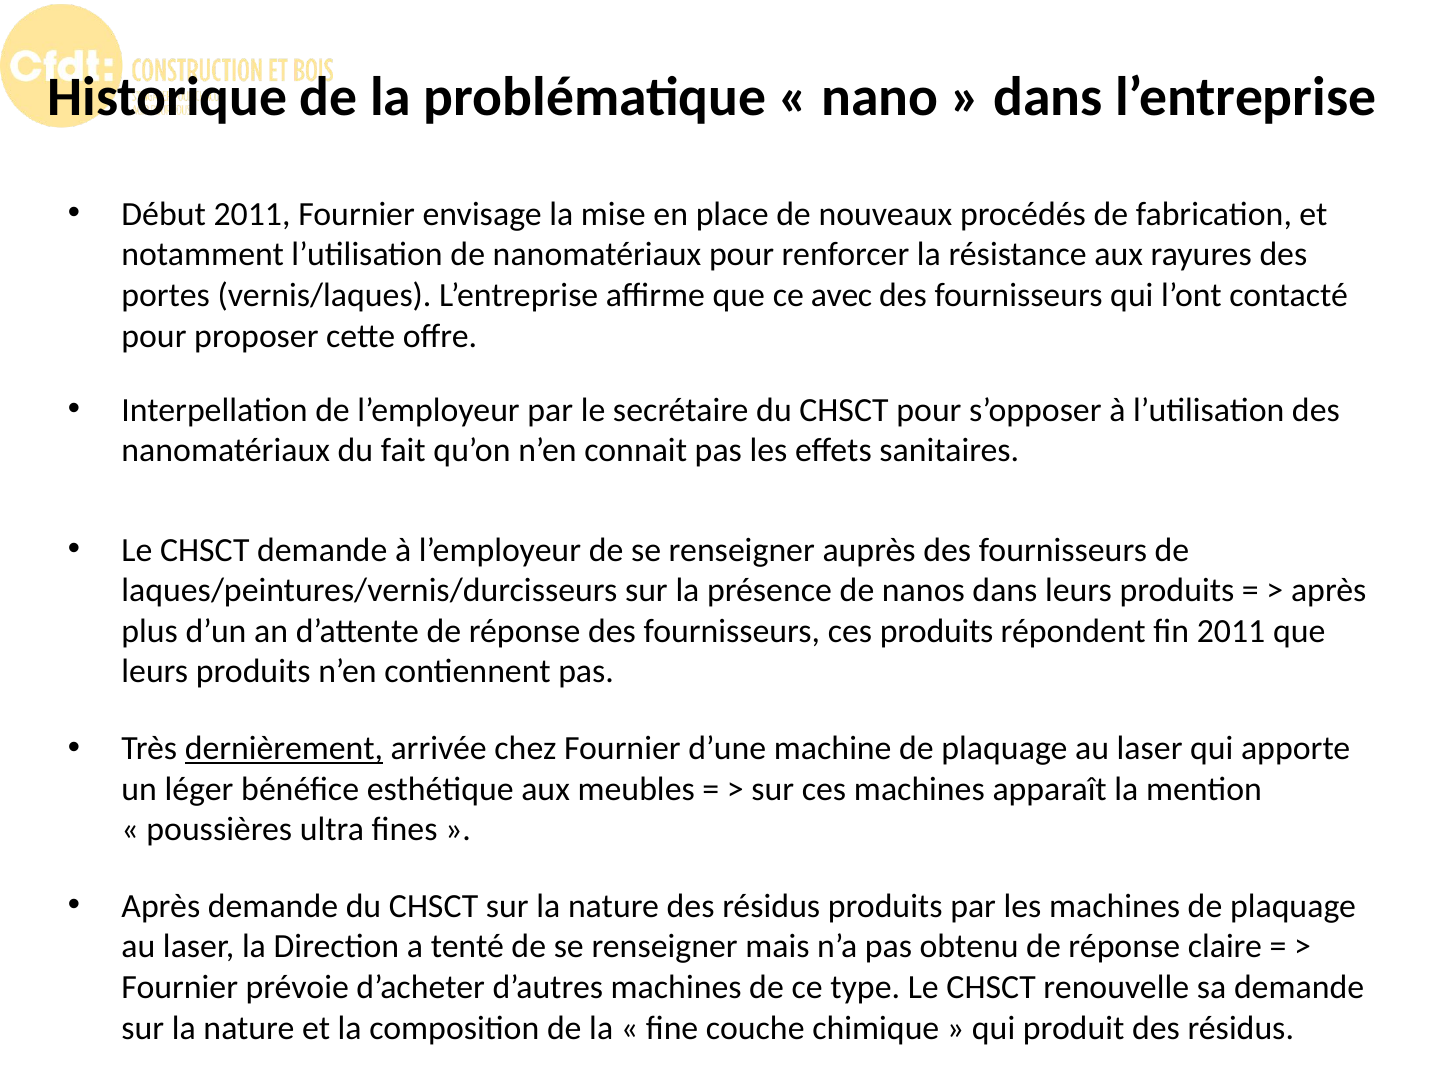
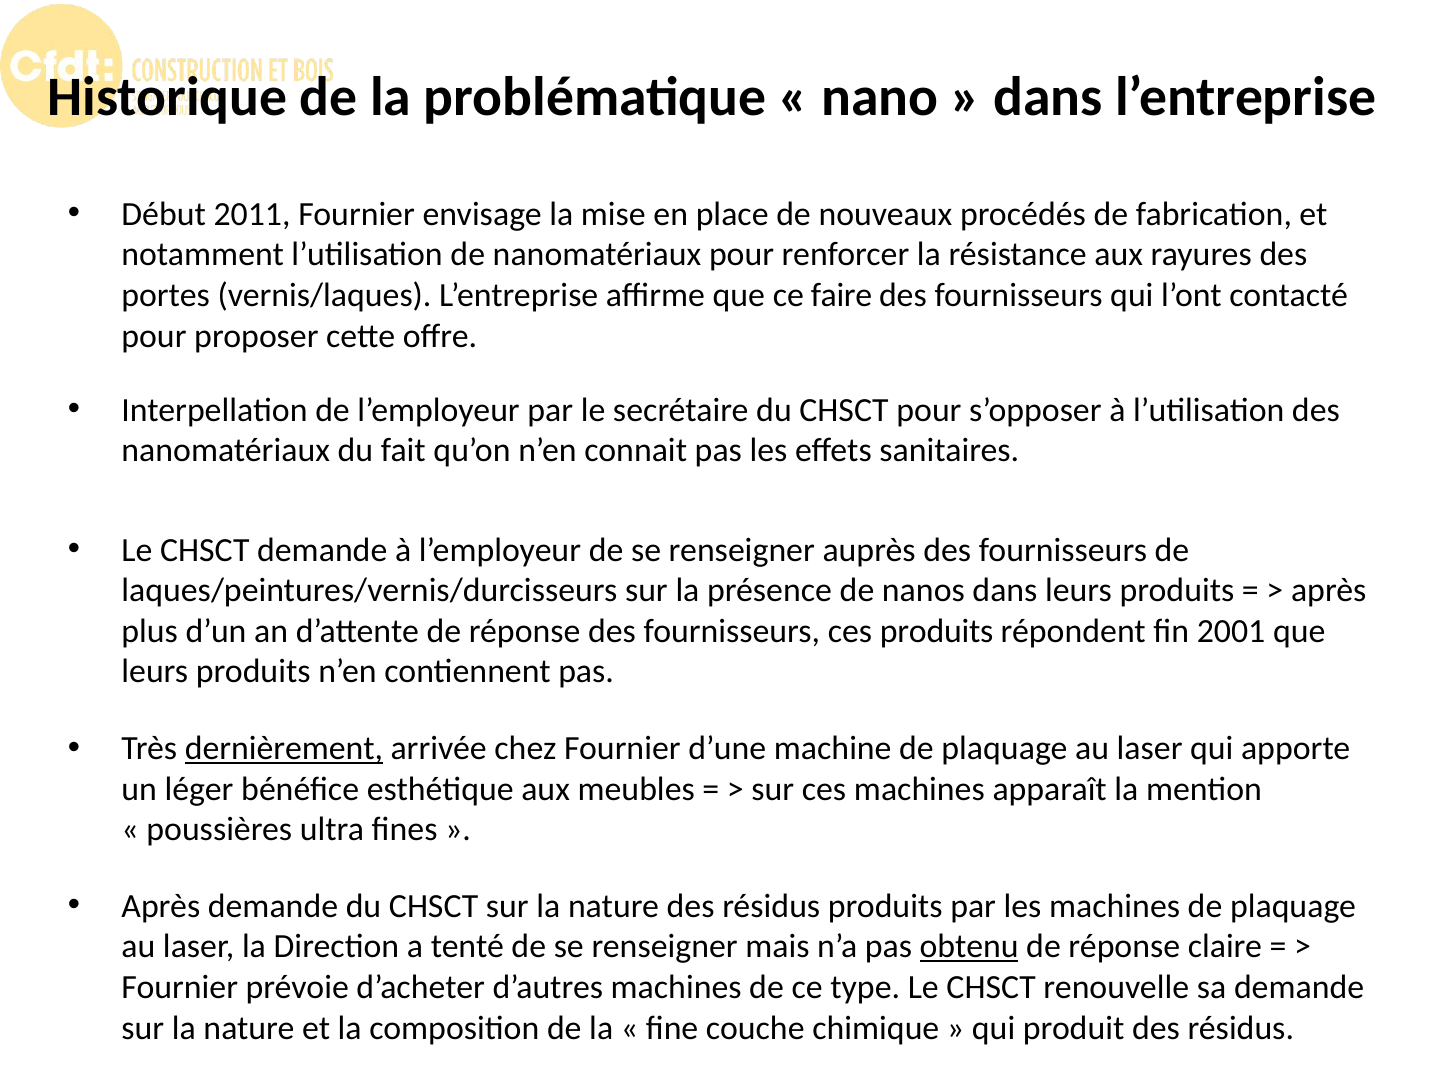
avec: avec -> faire
fin 2011: 2011 -> 2001
obtenu underline: none -> present
